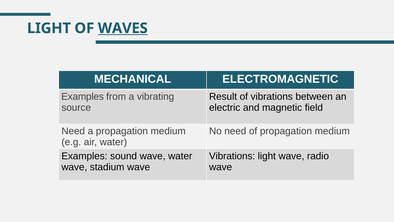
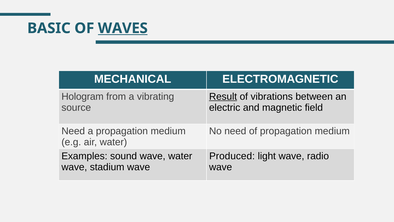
LIGHT at (49, 28): LIGHT -> BASIC
Examples at (83, 96): Examples -> Hologram
Result underline: none -> present
Vibrations at (232, 156): Vibrations -> Produced
